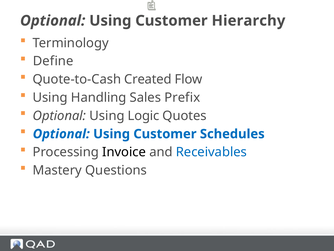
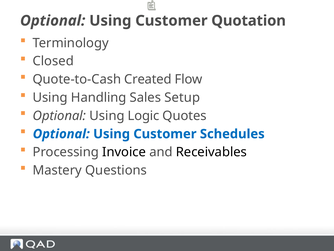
Hierarchy: Hierarchy -> Quotation
Define: Define -> Closed
Prefix: Prefix -> Setup
Receivables colour: blue -> black
